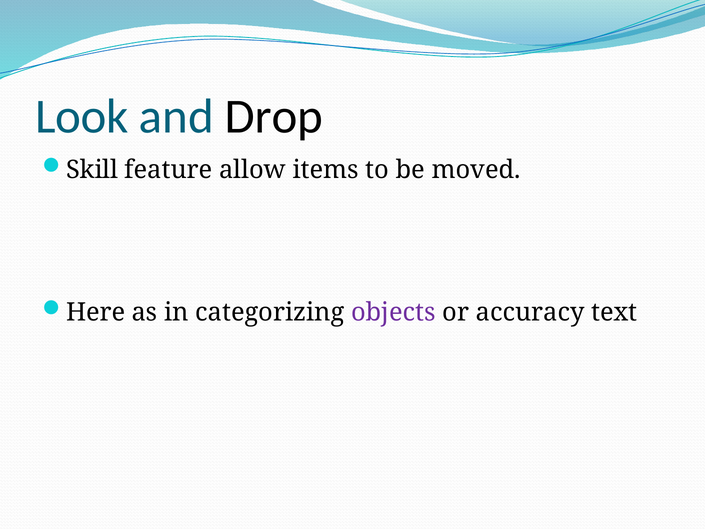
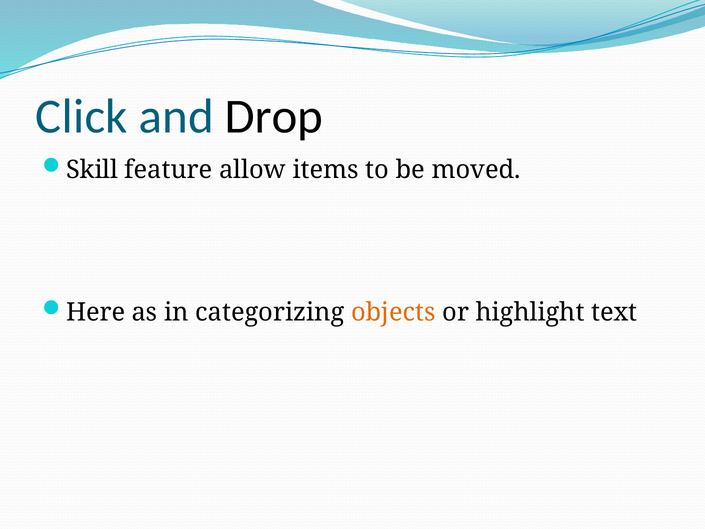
Look: Look -> Click
objects colour: purple -> orange
accuracy: accuracy -> highlight
